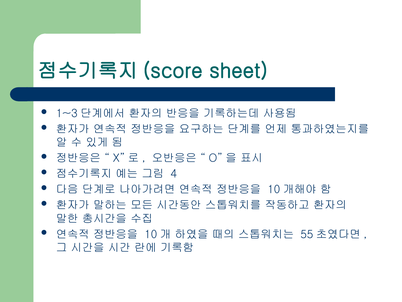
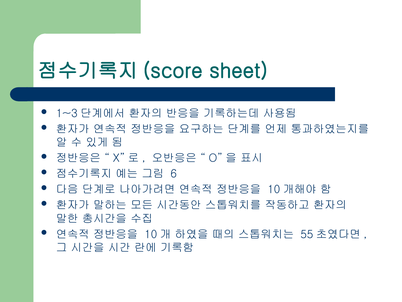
4: 4 -> 6
